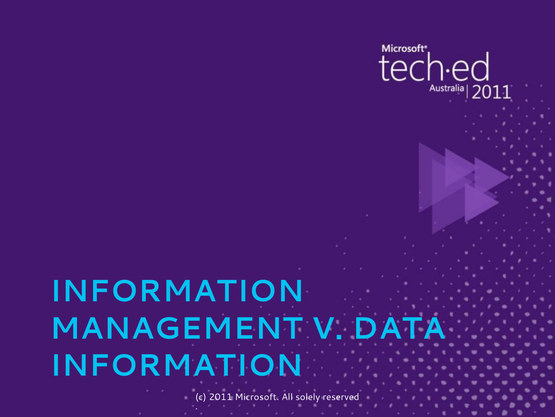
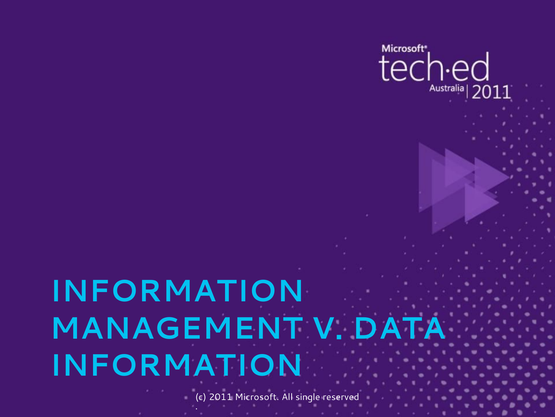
solely: solely -> single
